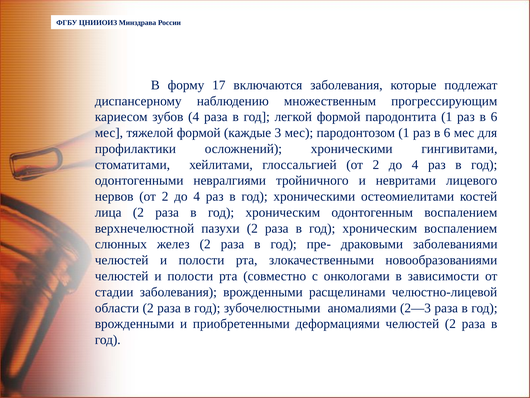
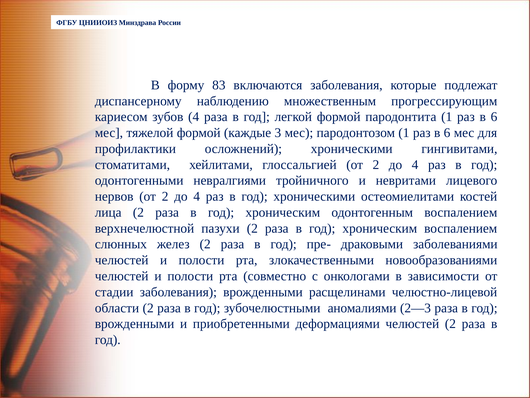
17: 17 -> 83
